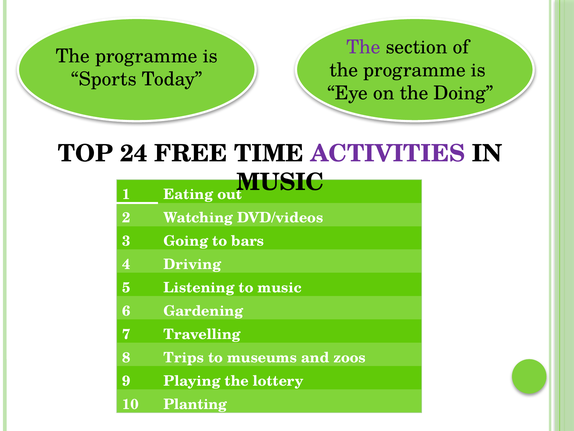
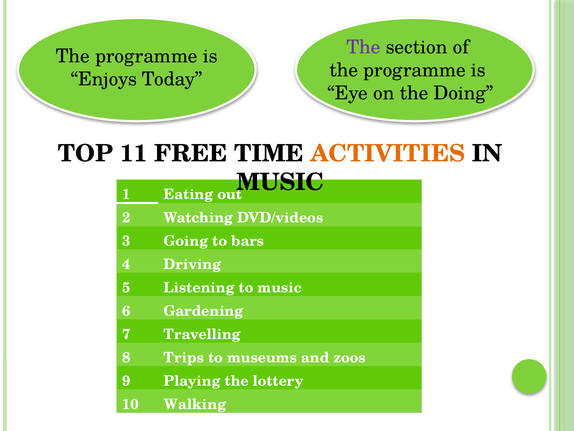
Sports: Sports -> Enjoys
24: 24 -> 11
ACTIVITIES colour: purple -> orange
Planting: Planting -> Walking
